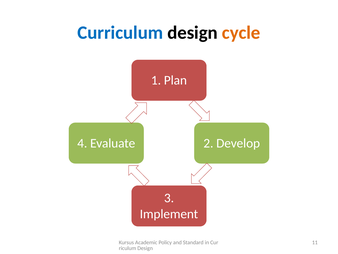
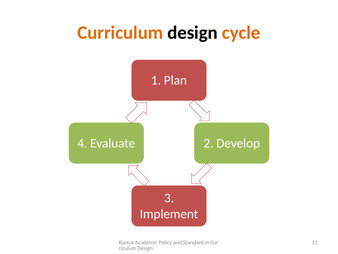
Curriculum colour: blue -> orange
